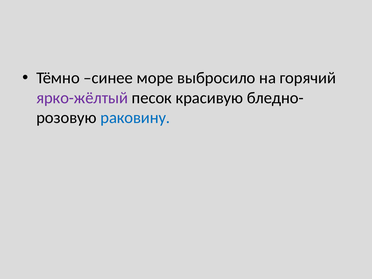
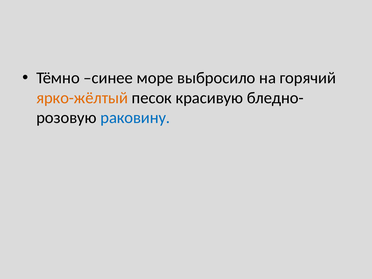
ярко-жёлтый colour: purple -> orange
